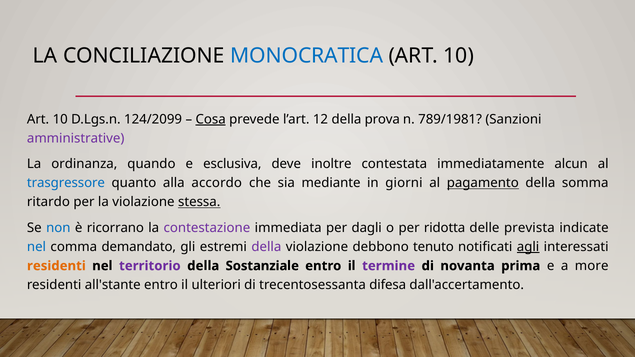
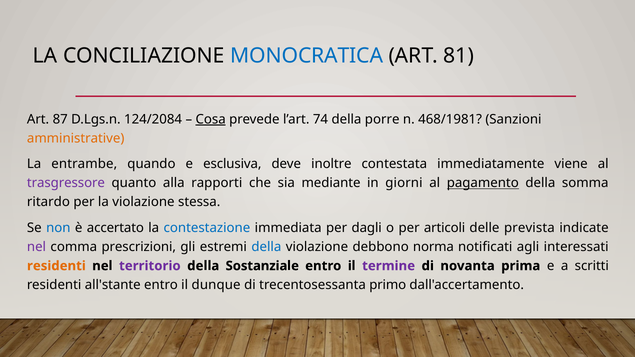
10 at (459, 56): 10 -> 81
10 at (60, 119): 10 -> 87
124/2099: 124/2099 -> 124/2084
12: 12 -> 74
prova: prova -> porre
789/1981: 789/1981 -> 468/1981
amministrative colour: purple -> orange
ordinanza: ordinanza -> entrambe
alcun: alcun -> viene
trasgressore colour: blue -> purple
accordo: accordo -> rapporti
stessa underline: present -> none
ricorrano: ricorrano -> accertato
contestazione colour: purple -> blue
ridotta: ridotta -> articoli
nel at (36, 247) colour: blue -> purple
demandato: demandato -> prescrizioni
della at (266, 247) colour: purple -> blue
tenuto: tenuto -> norma
agli underline: present -> none
more: more -> scritti
ulteriori: ulteriori -> dunque
difesa: difesa -> primo
